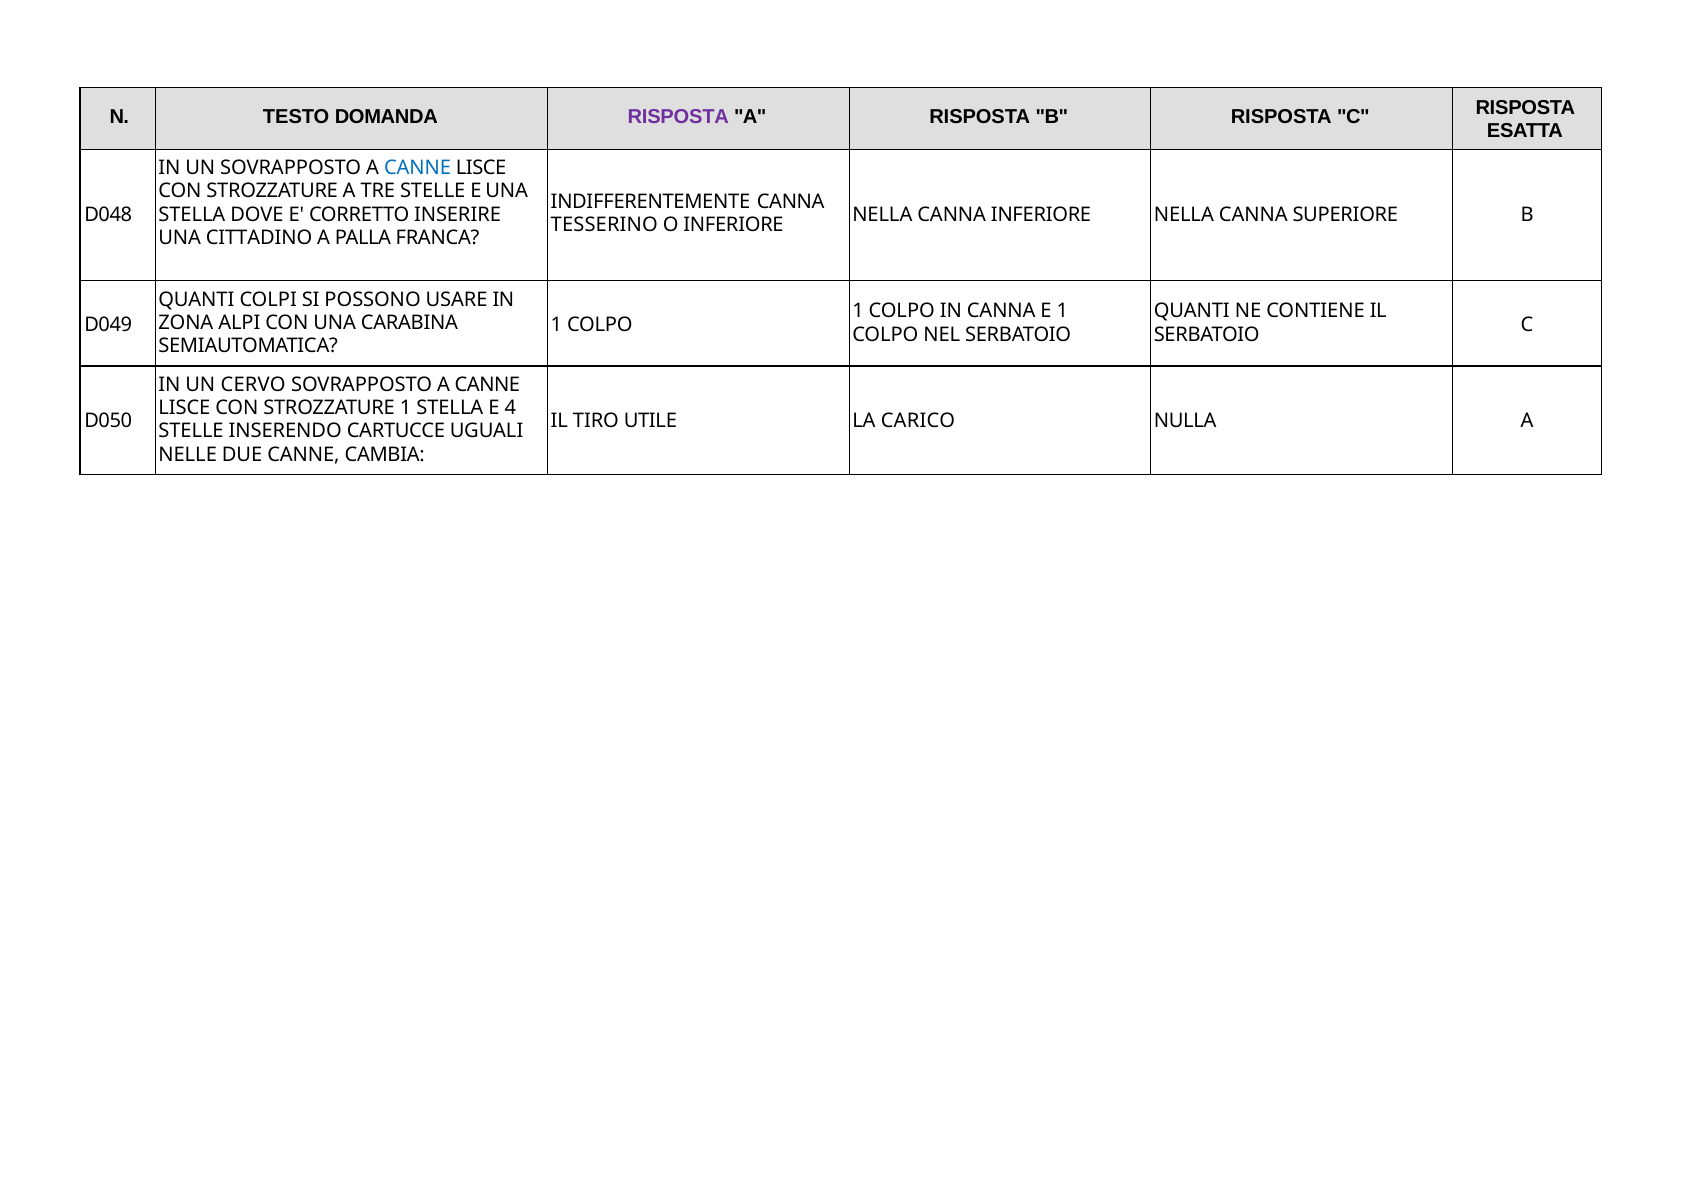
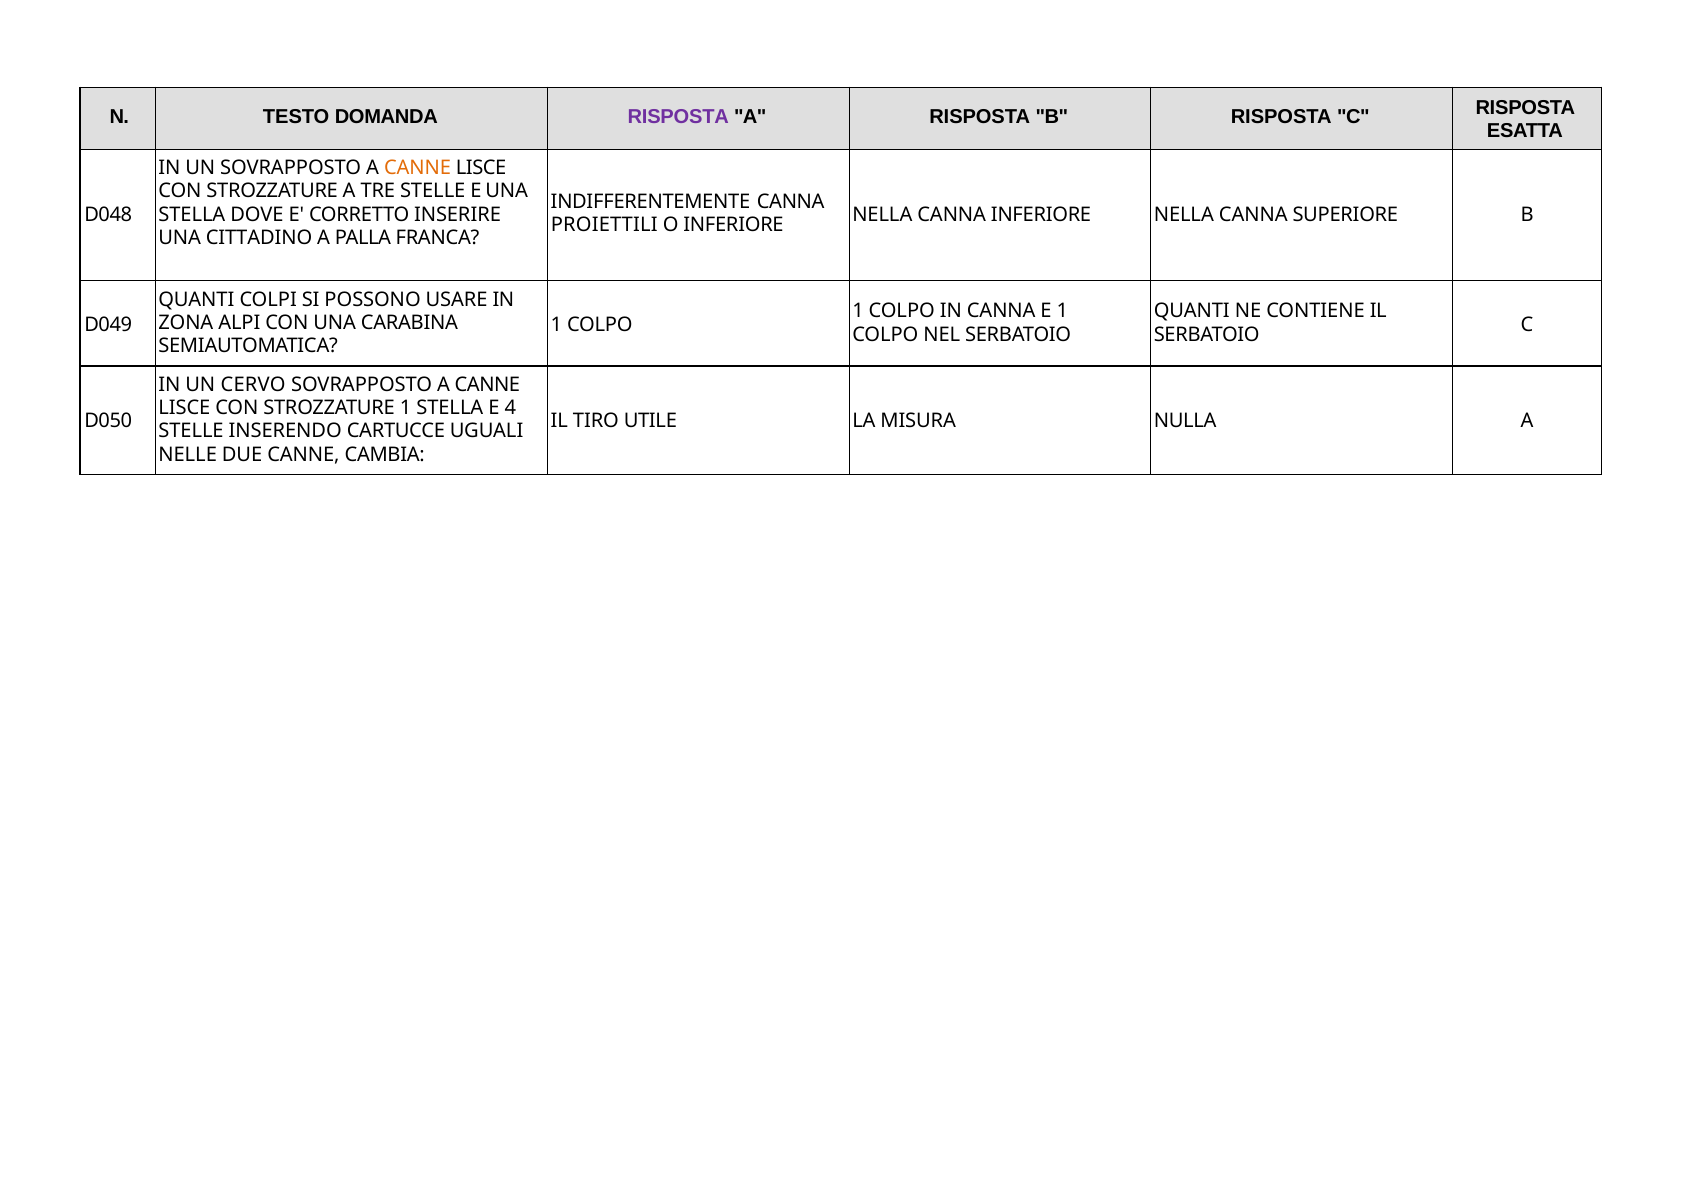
CANNE at (418, 168) colour: blue -> orange
TESSERINO: TESSERINO -> PROIETTILI
CARICO: CARICO -> MISURA
